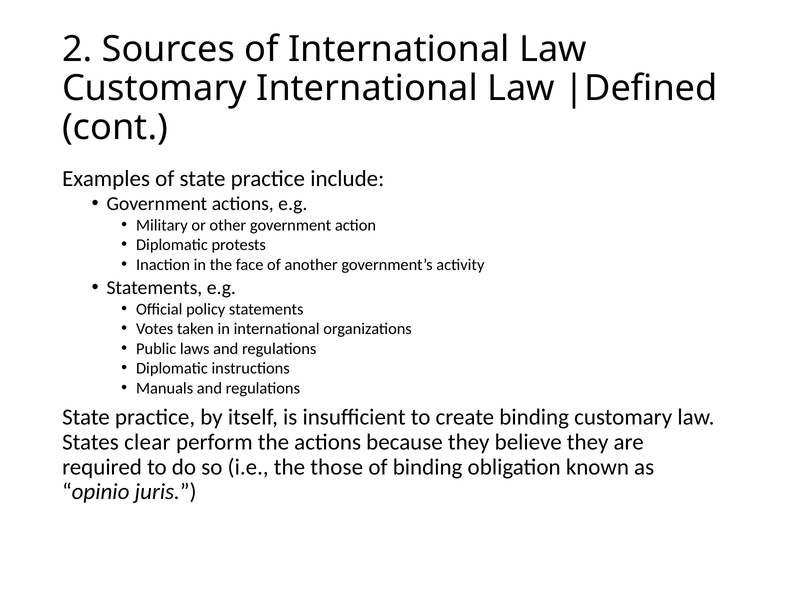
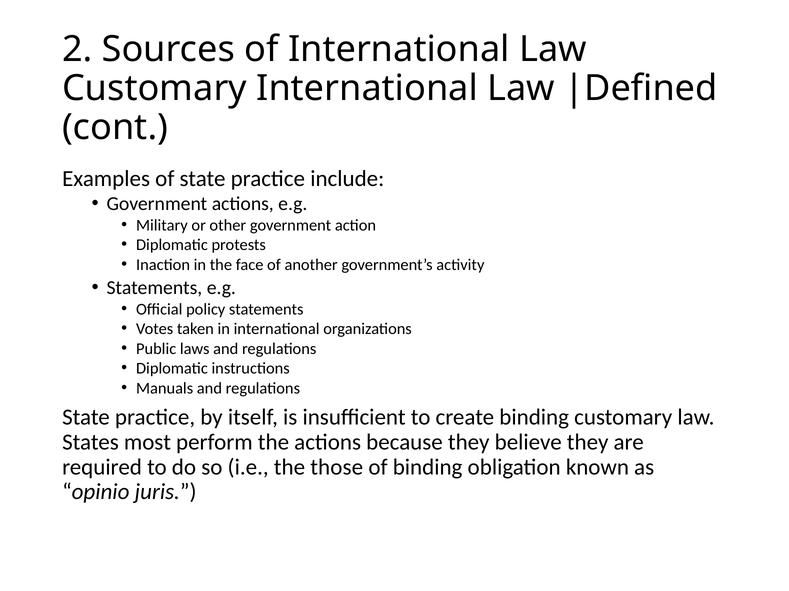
clear: clear -> most
